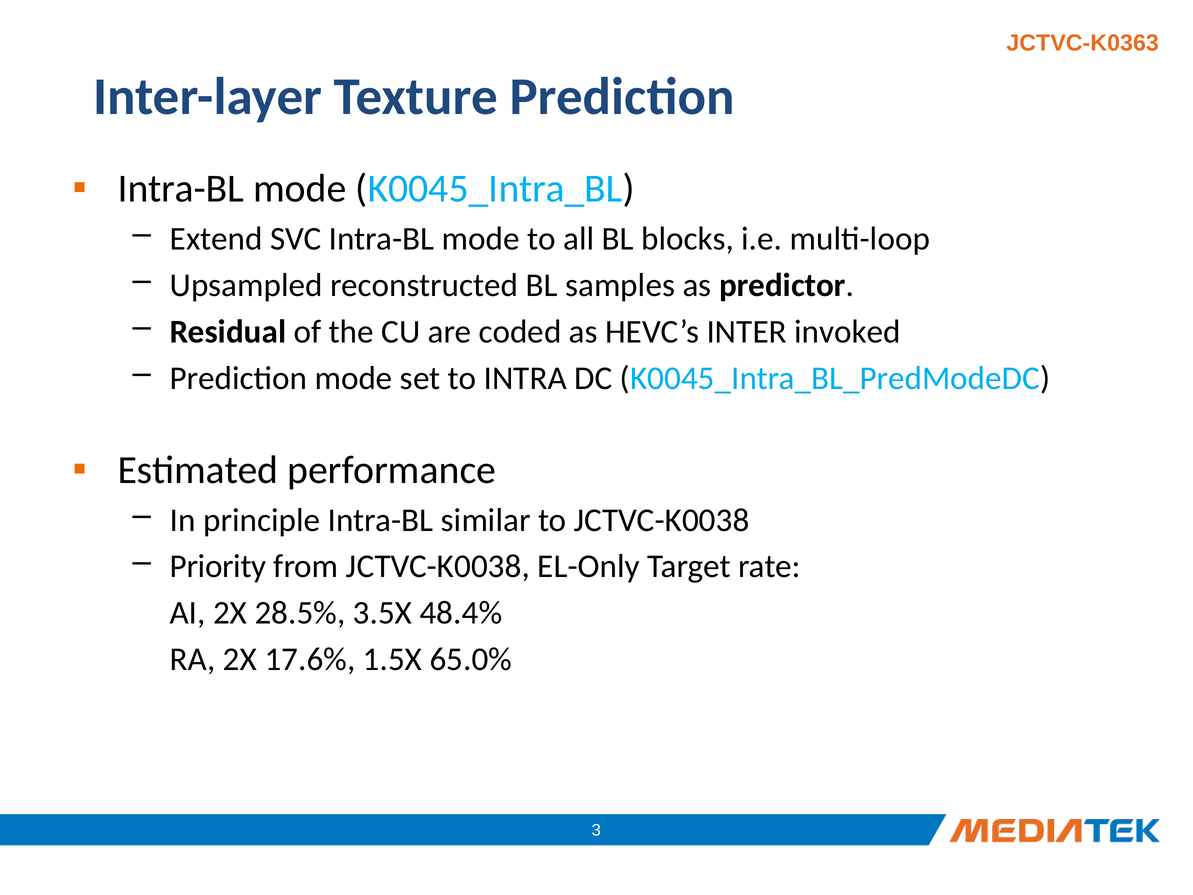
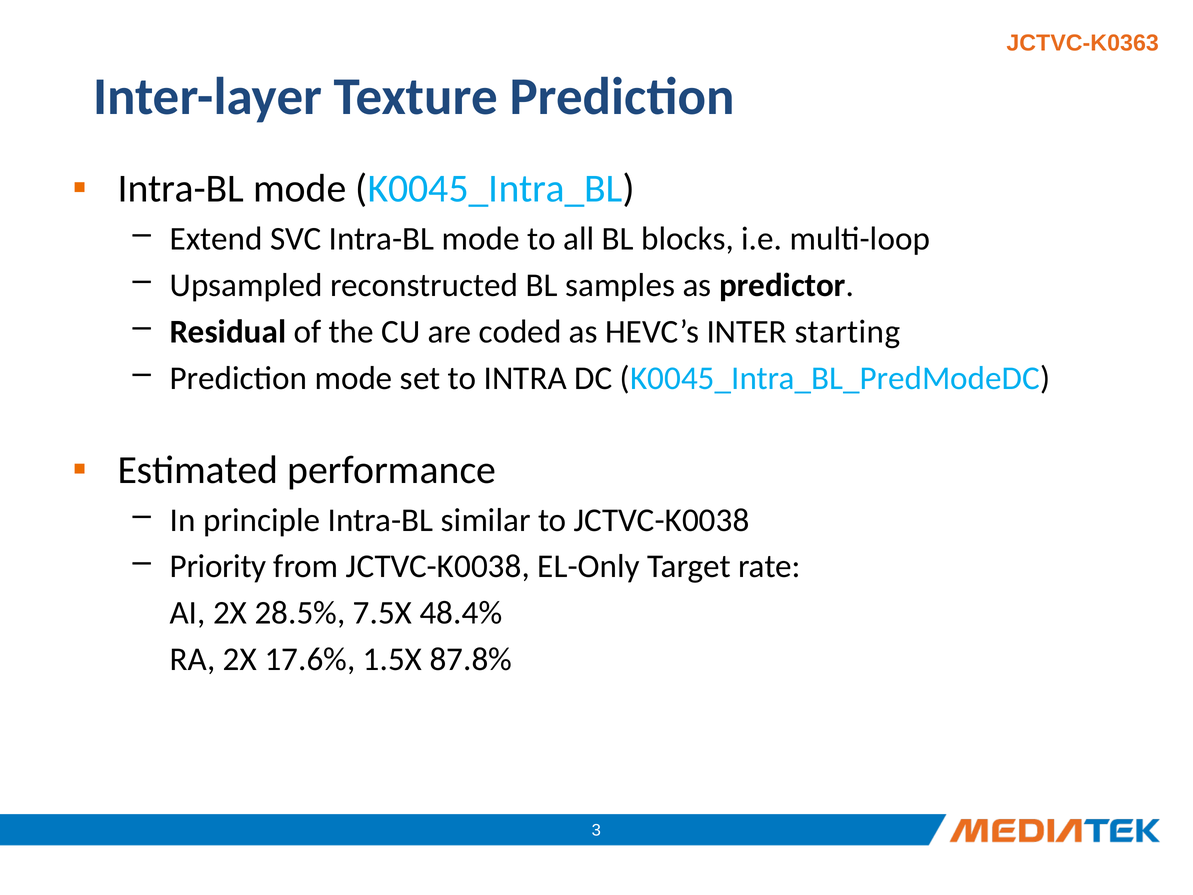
invoked: invoked -> starting
3.5X: 3.5X -> 7.5X
65.0%: 65.0% -> 87.8%
